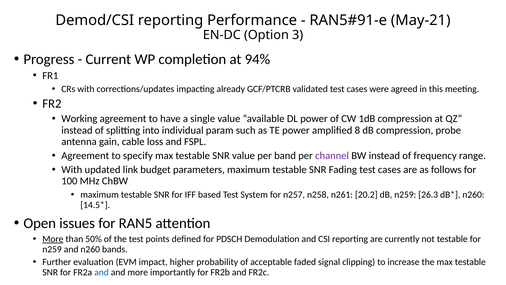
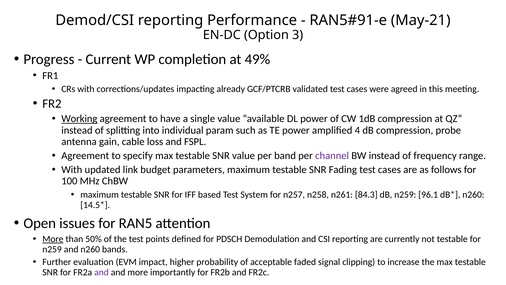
94%: 94% -> 49%
Working underline: none -> present
8: 8 -> 4
20.2: 20.2 -> 84.3
26.3: 26.3 -> 96.1
and at (101, 272) colour: blue -> purple
